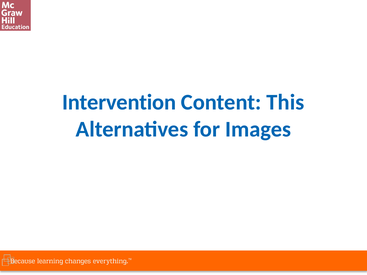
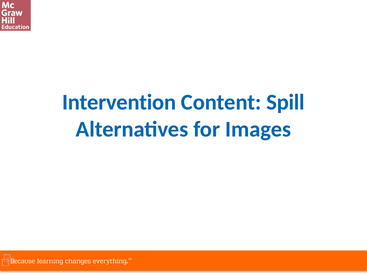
This: This -> Spill
